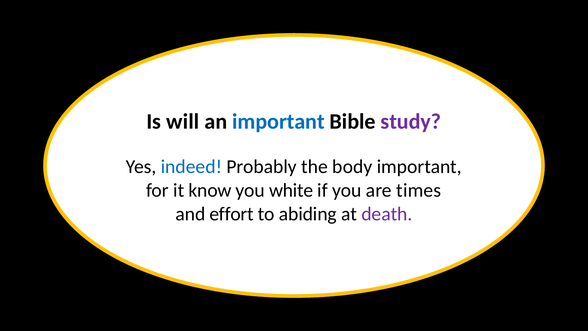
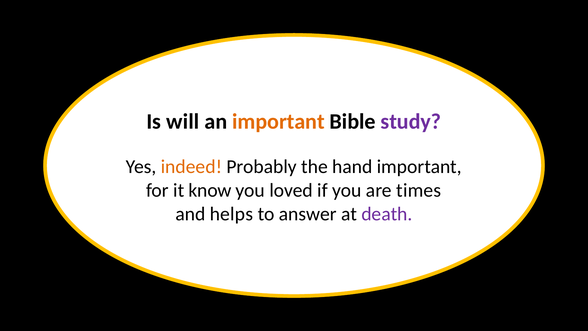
important at (278, 121) colour: blue -> orange
indeed colour: blue -> orange
body: body -> hand
white: white -> loved
effort: effort -> helps
abiding: abiding -> answer
